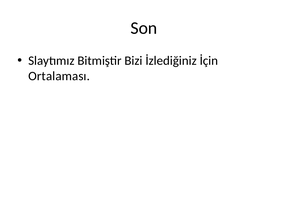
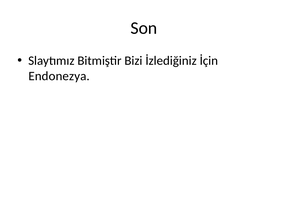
Ortalaması: Ortalaması -> Endonezya
